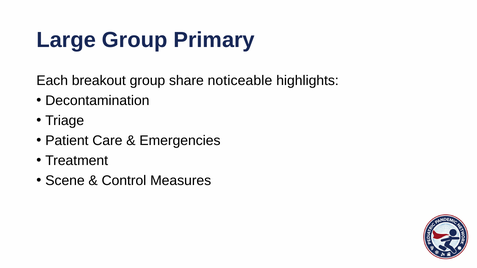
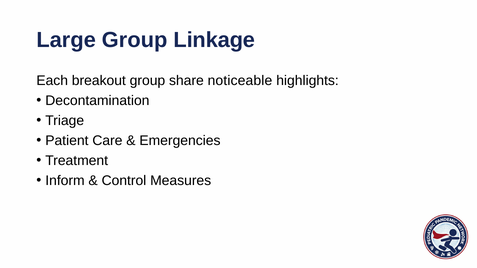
Primary: Primary -> Linkage
Scene: Scene -> Inform
